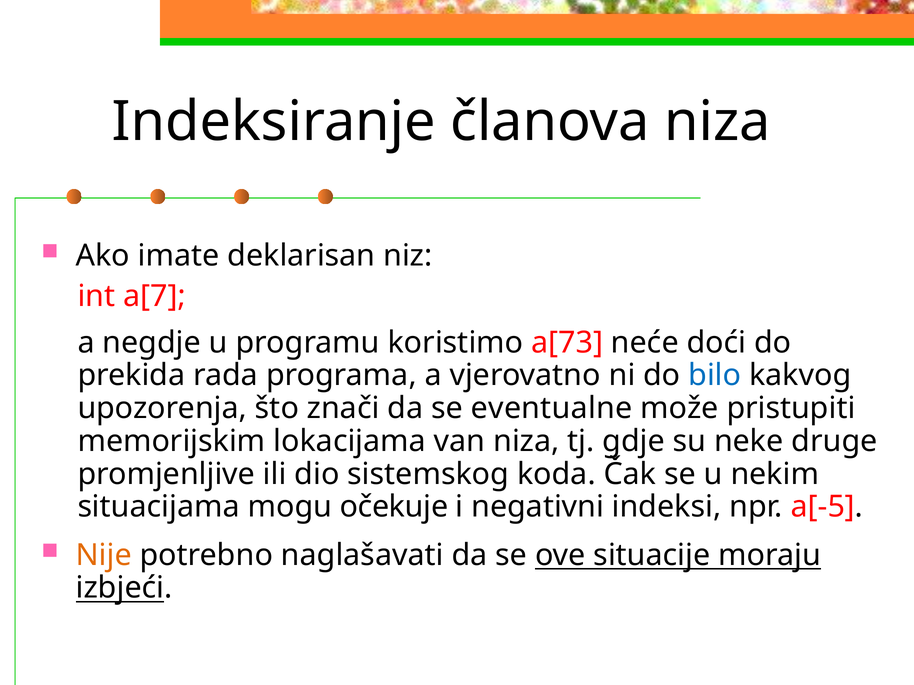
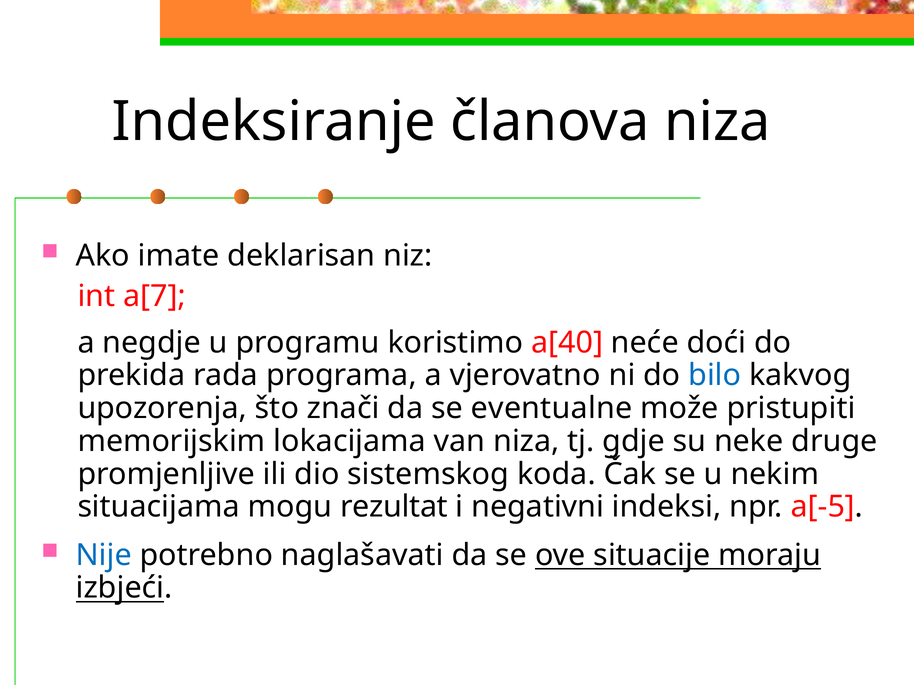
a[73: a[73 -> a[40
očekuje: očekuje -> rezultat
Nije colour: orange -> blue
